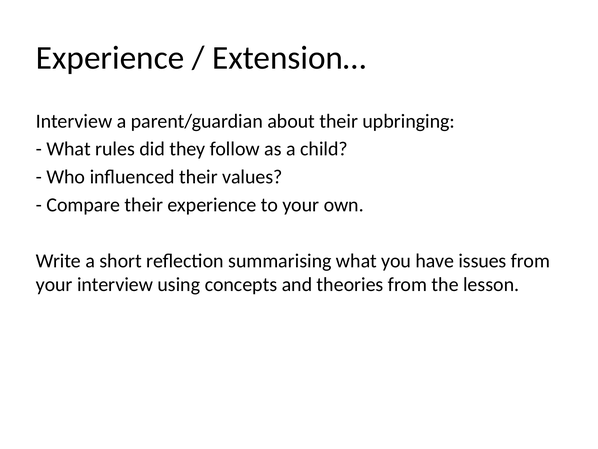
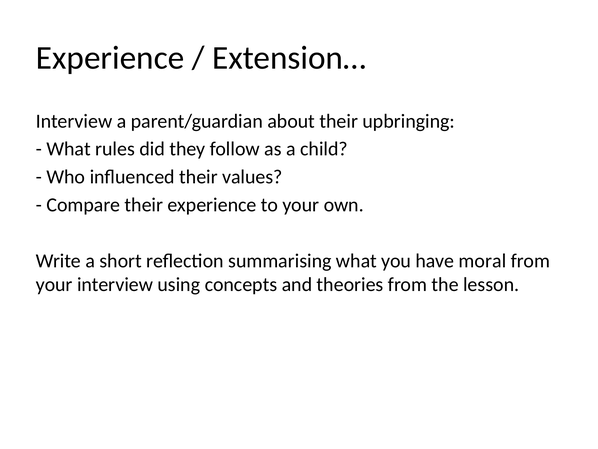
issues: issues -> moral
